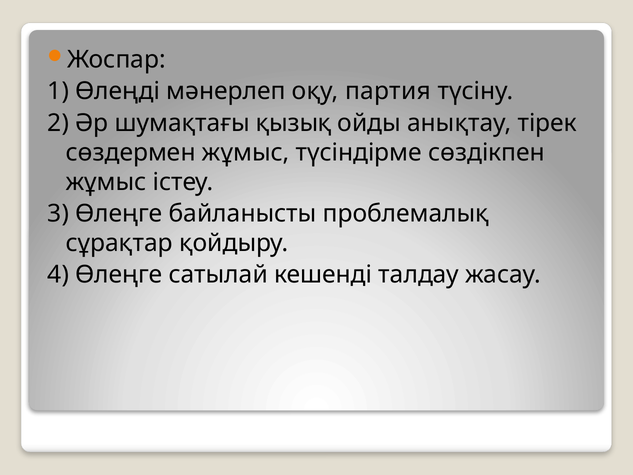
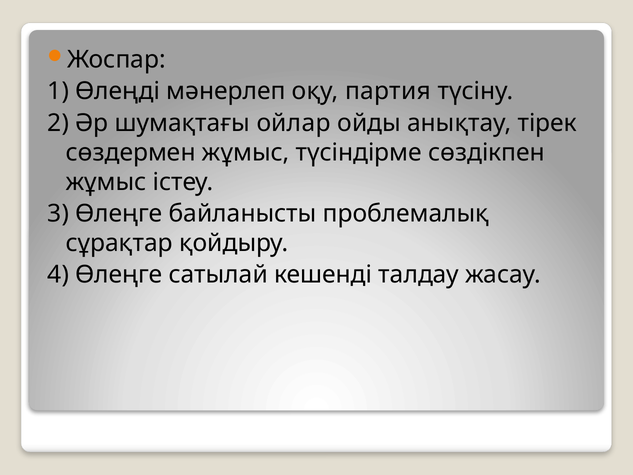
қызық: қызық -> ойлар
